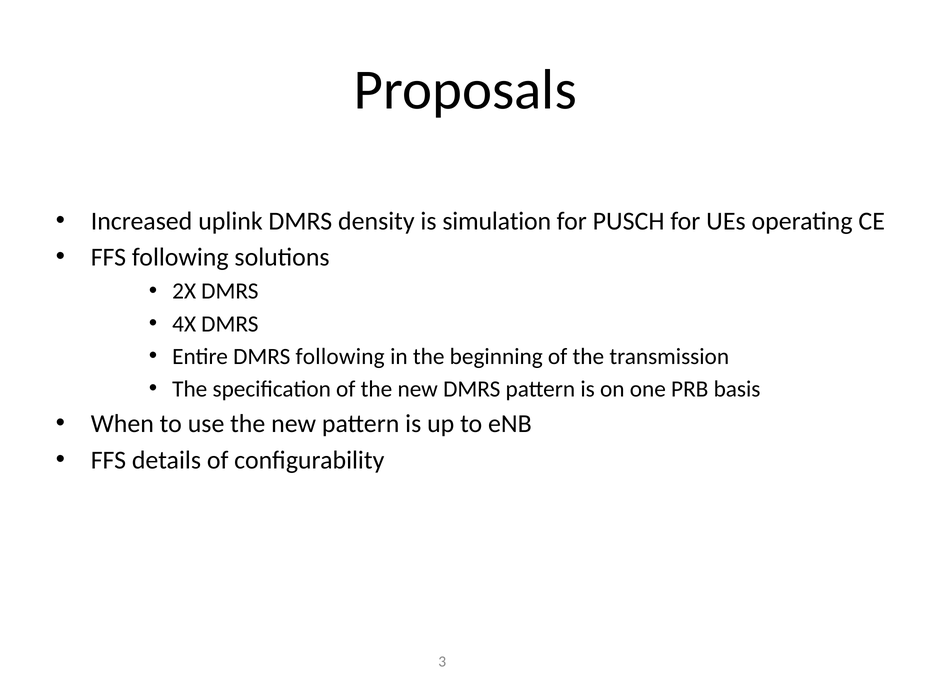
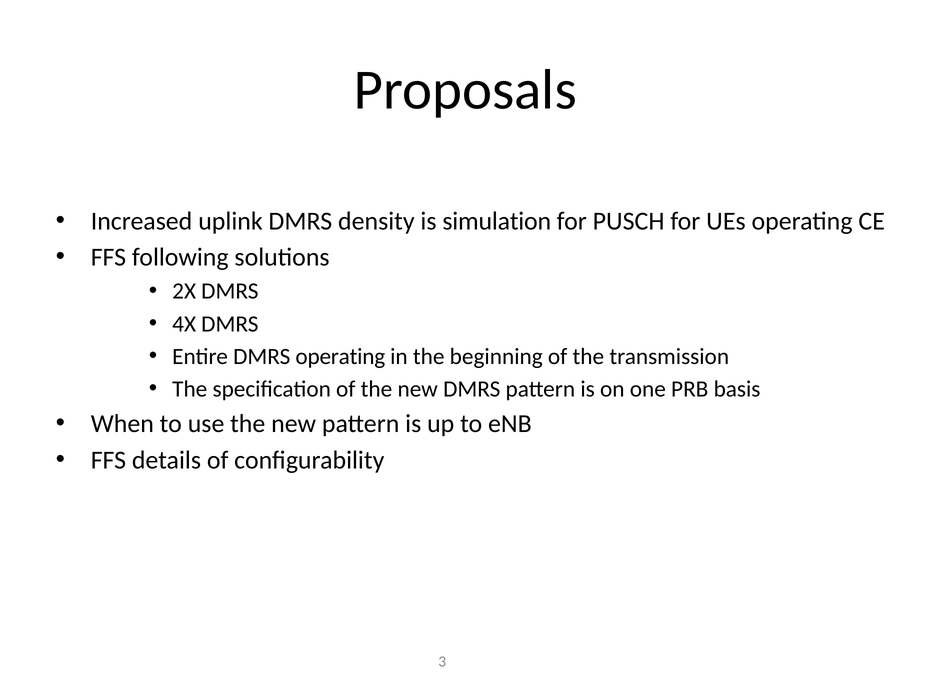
DMRS following: following -> operating
